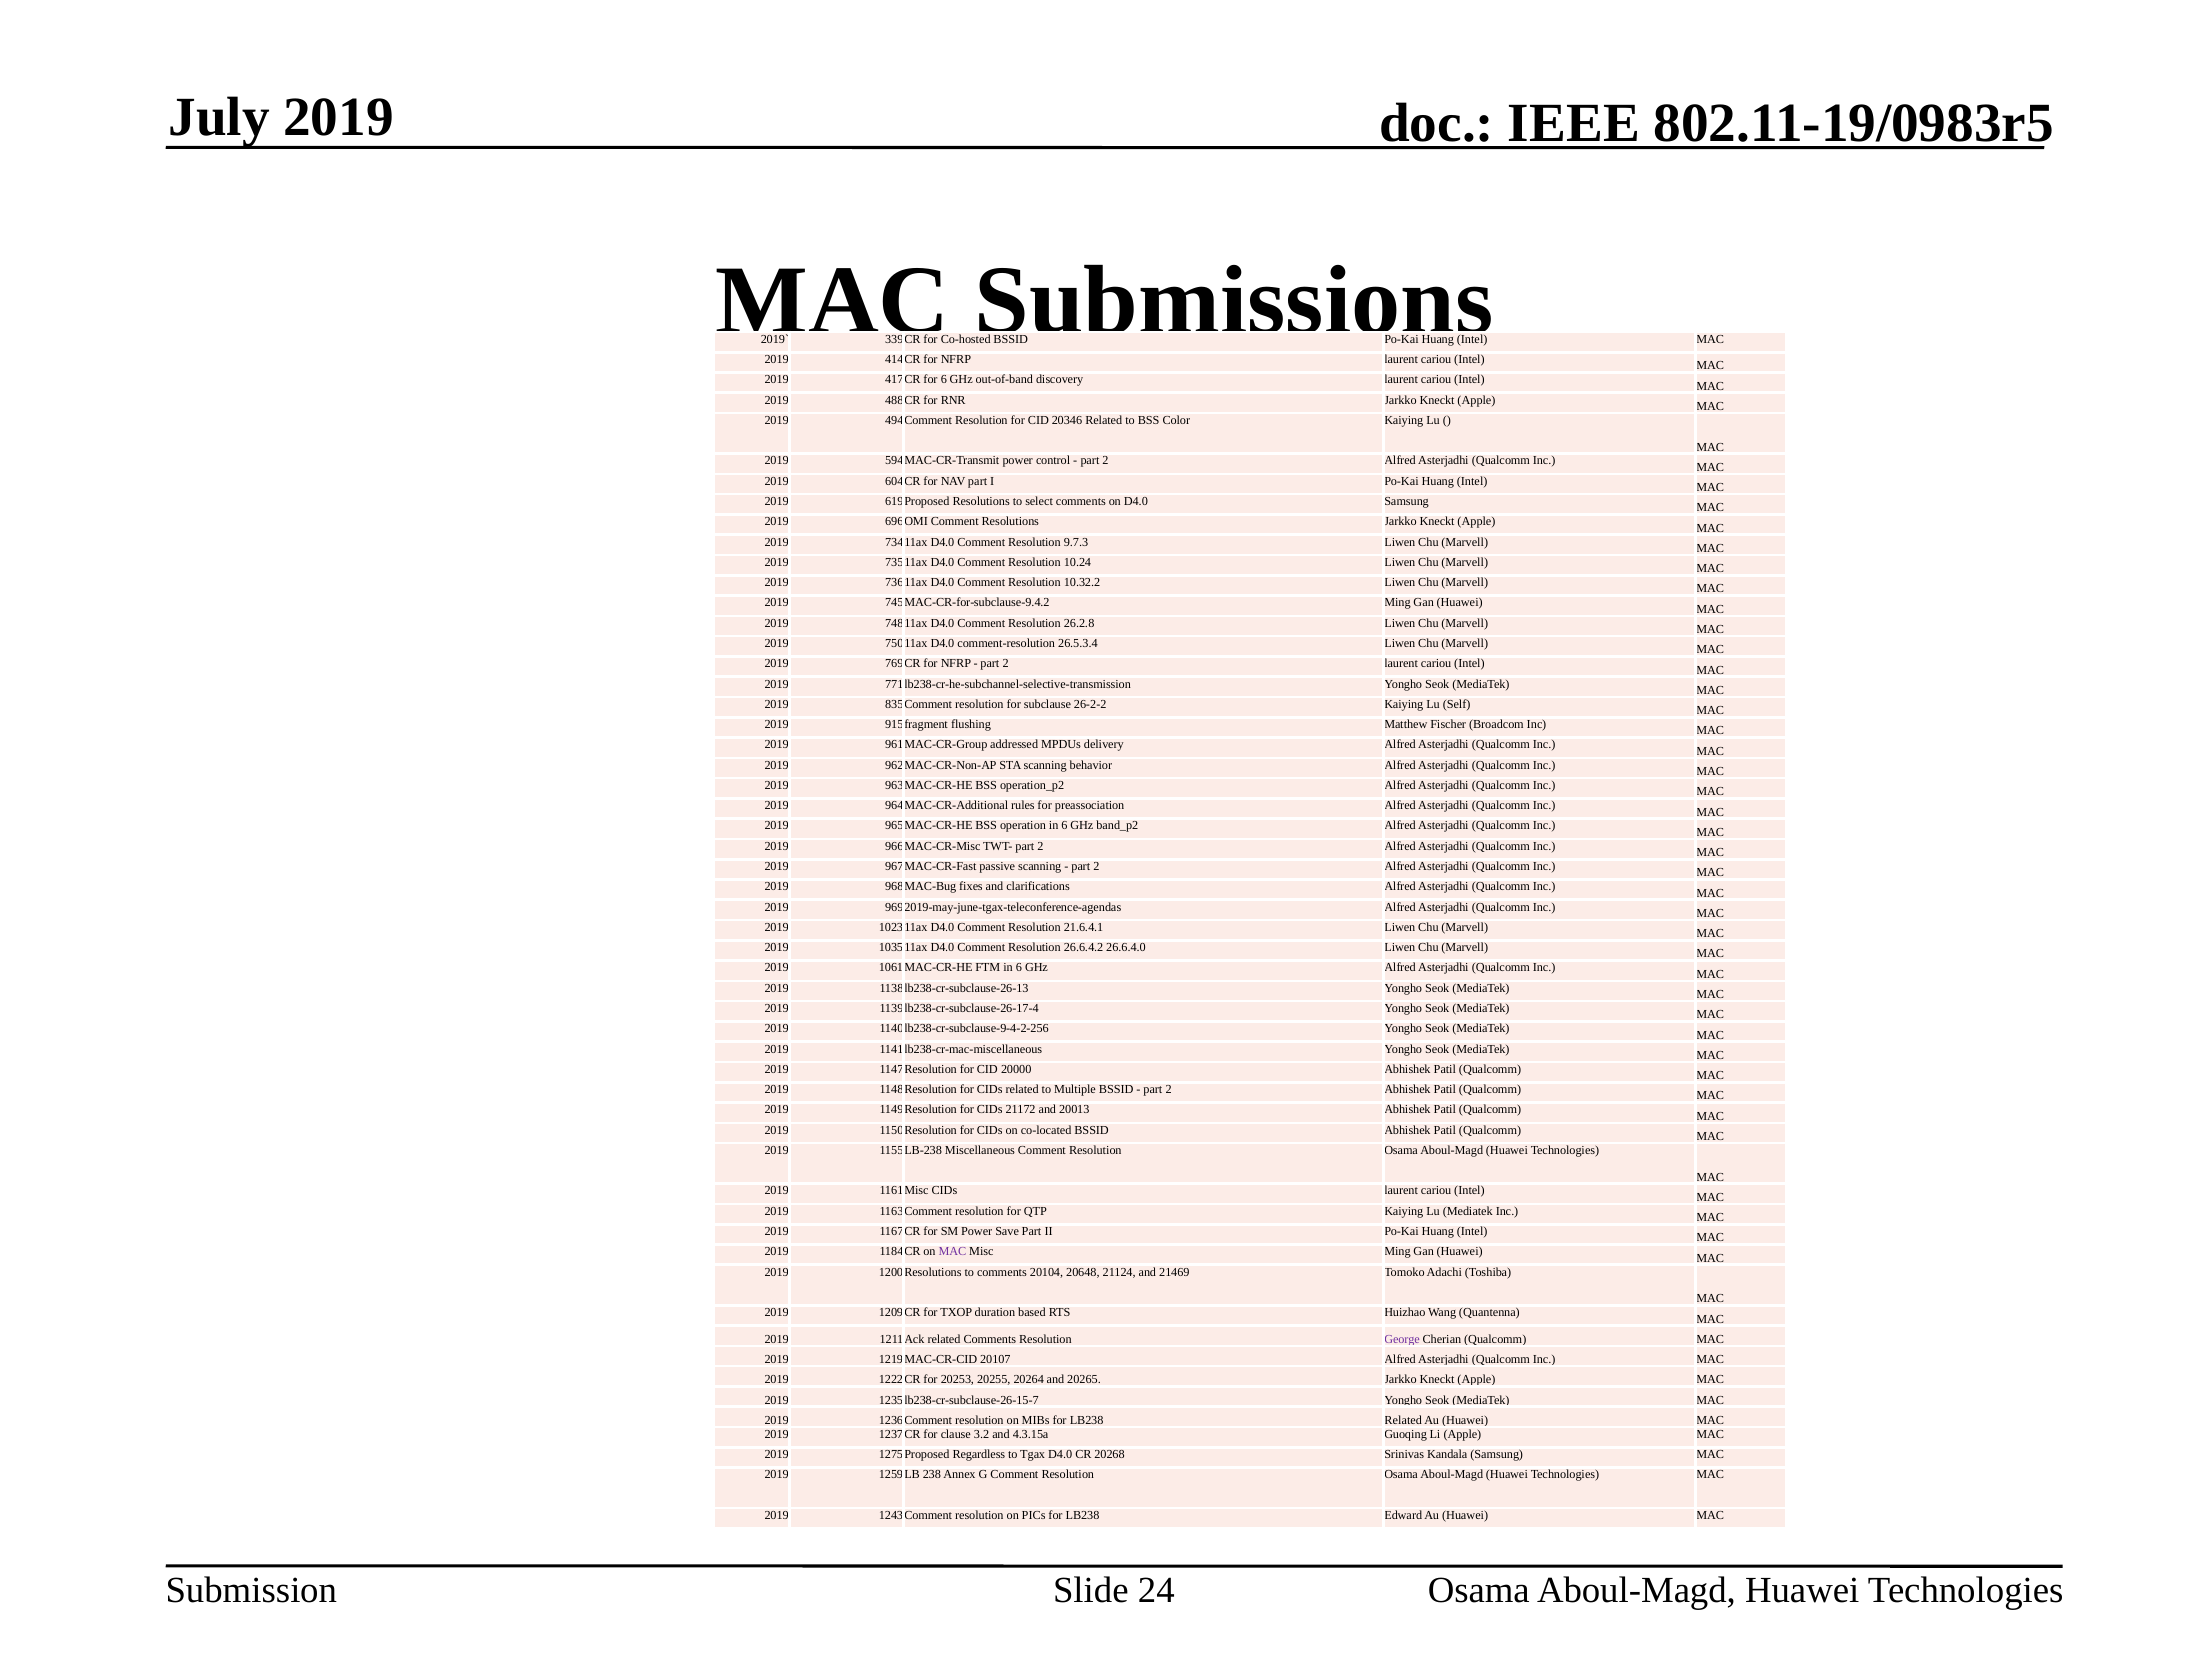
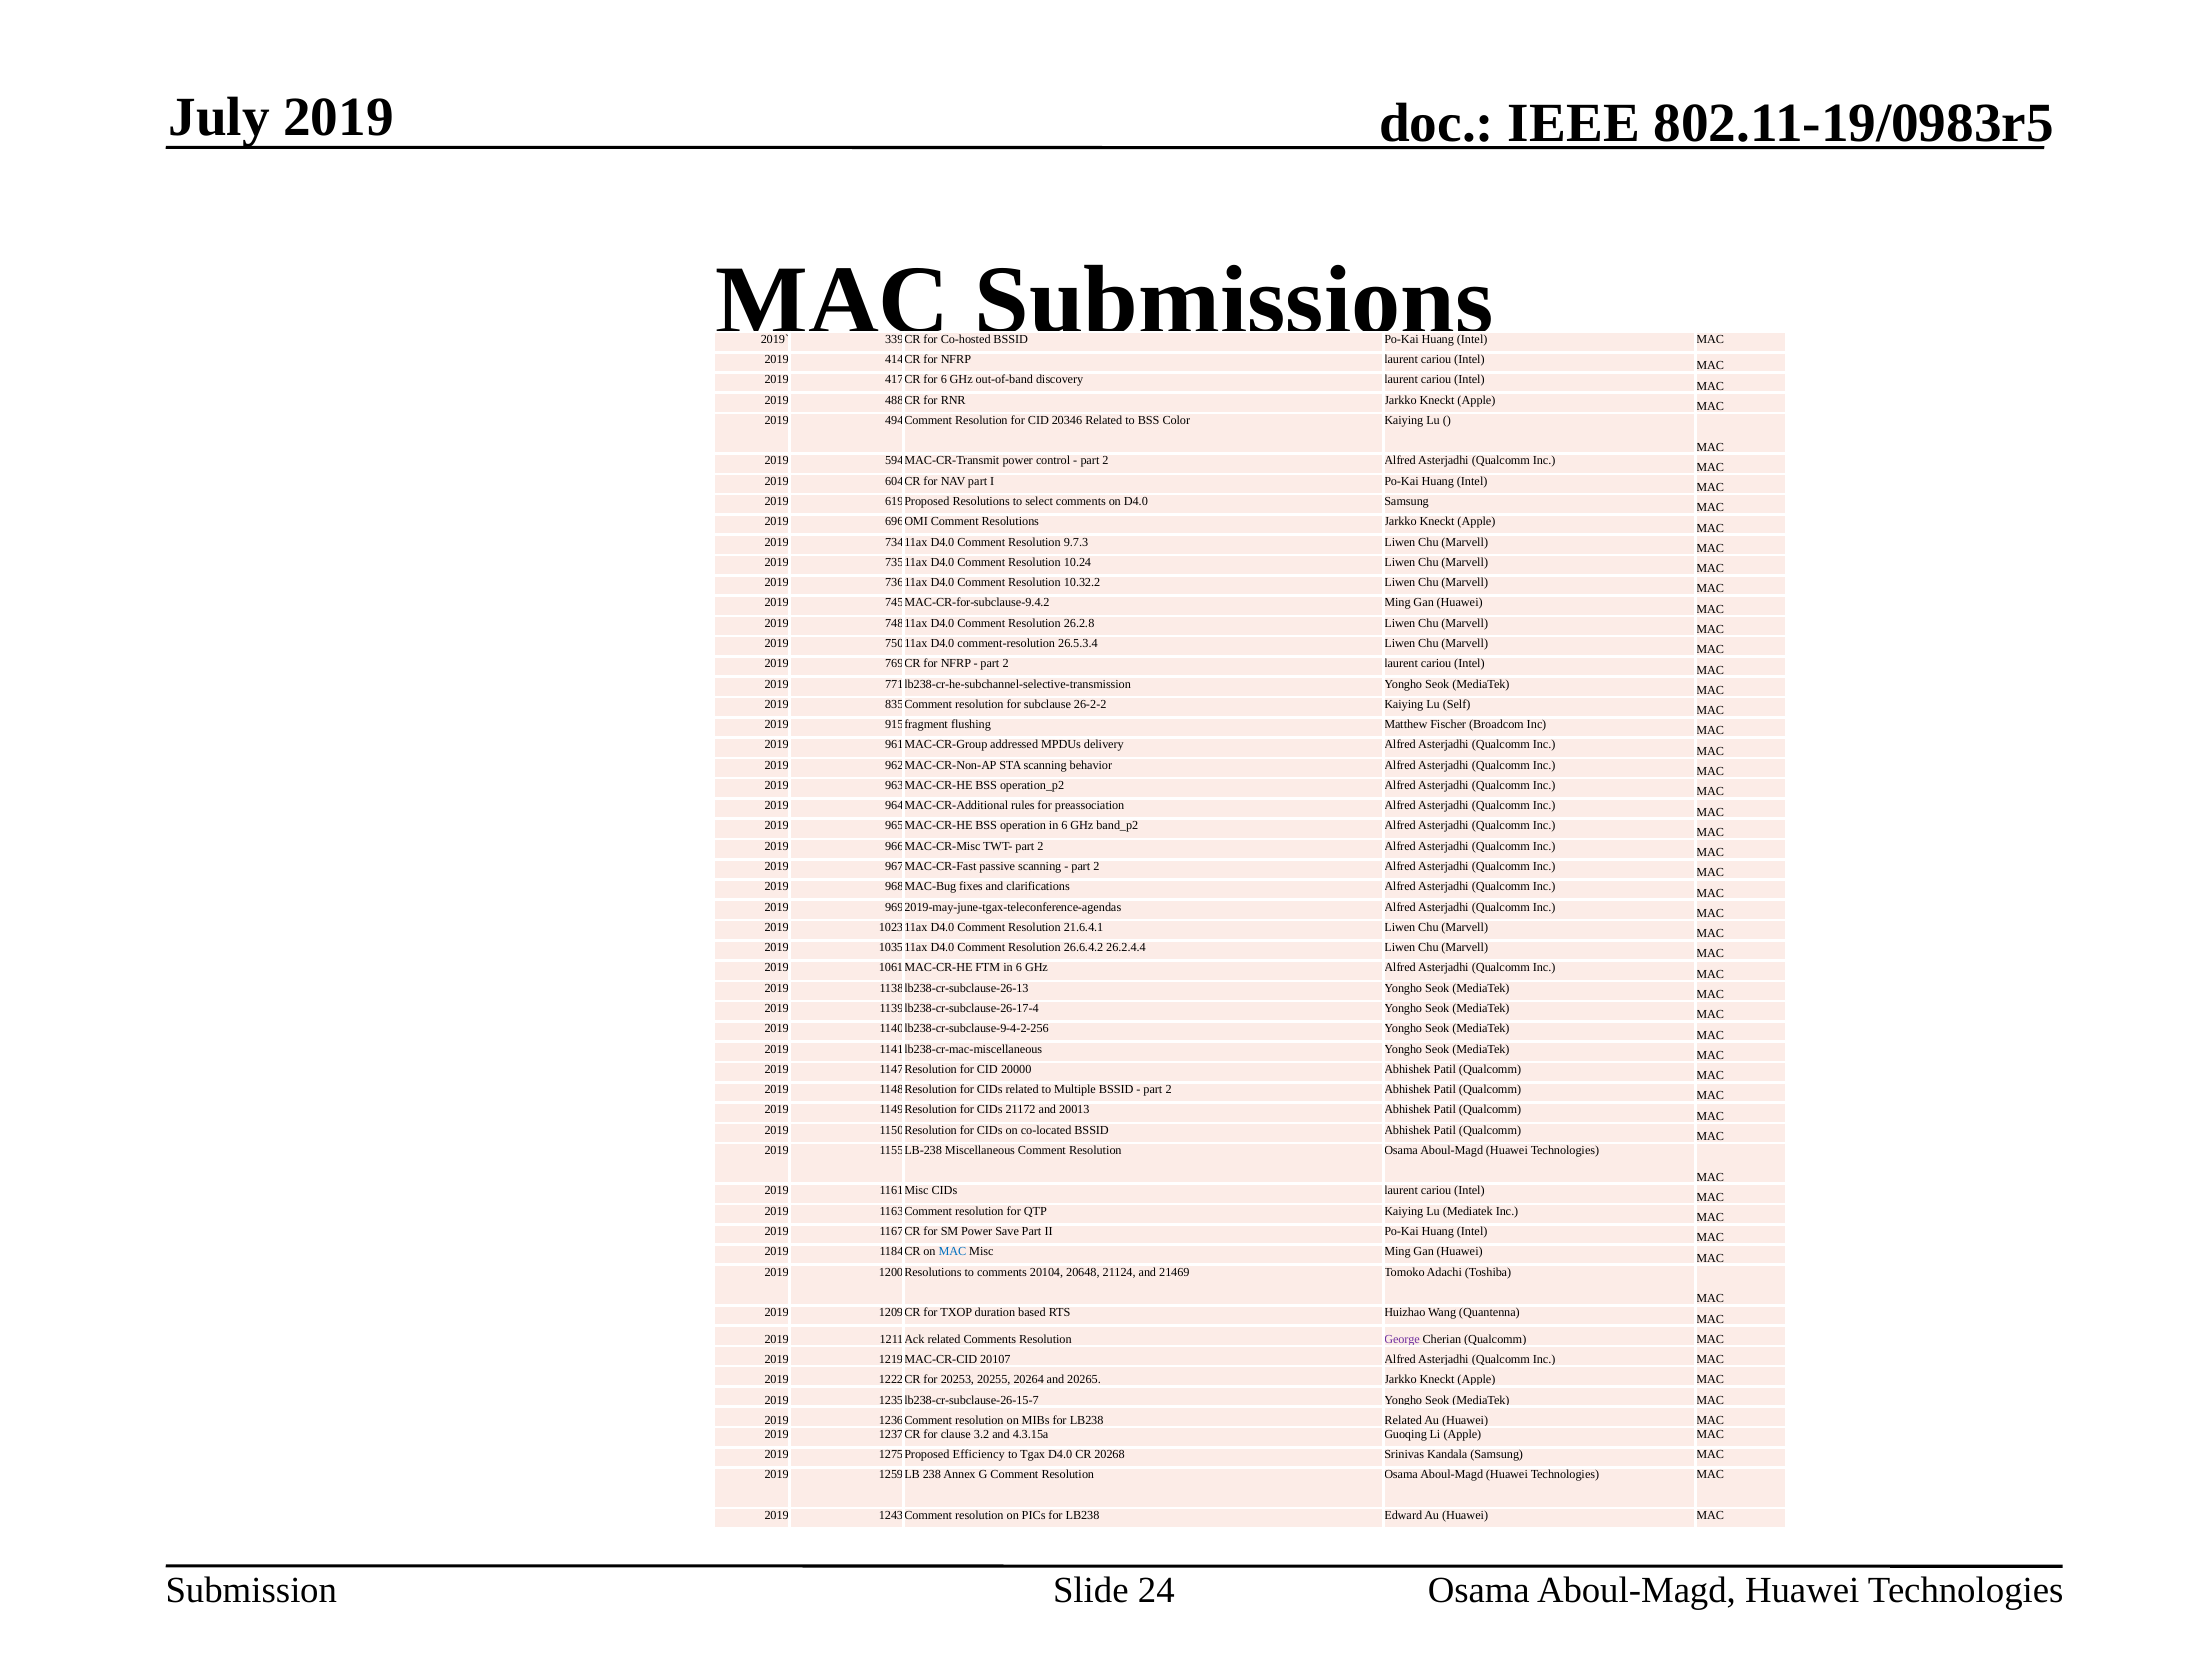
26.6.4.0: 26.6.4.0 -> 26.2.4.4
MAC at (952, 1251) colour: purple -> blue
Regardless: Regardless -> Efficiency
